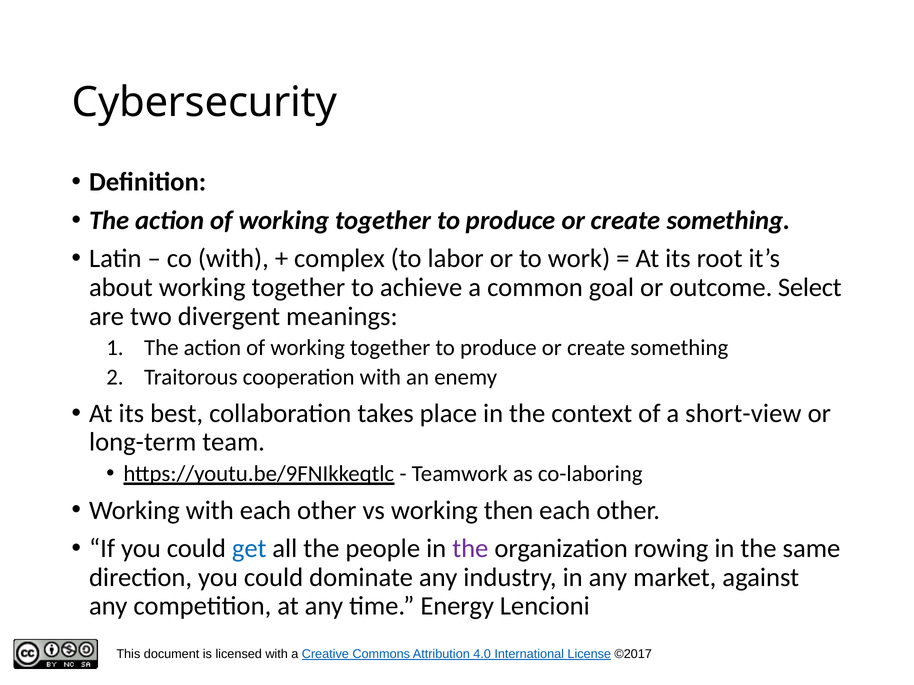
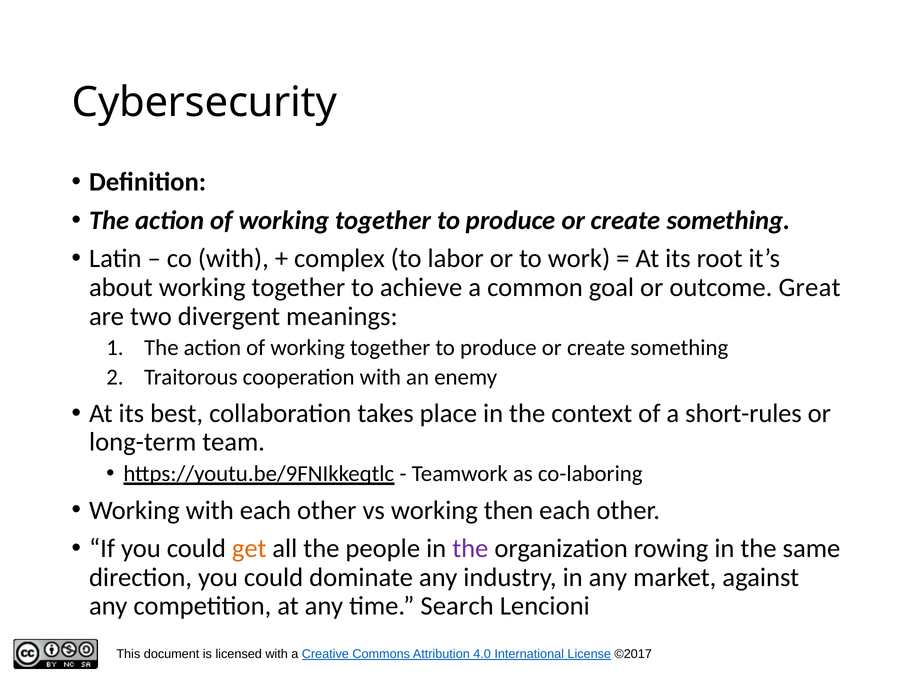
Select: Select -> Great
short-view: short-view -> short-rules
get colour: blue -> orange
Energy: Energy -> Search
